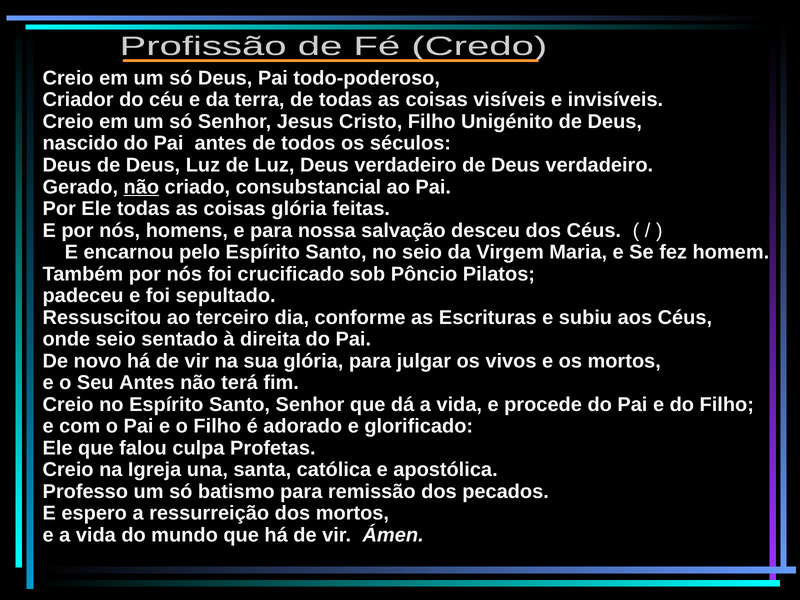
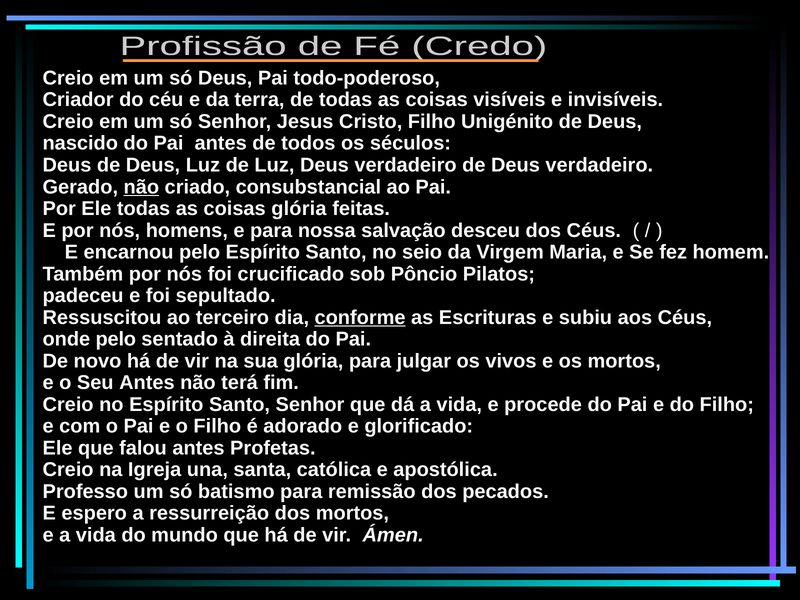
conforme underline: none -> present
onde seio: seio -> pelo
falou culpa: culpa -> antes
